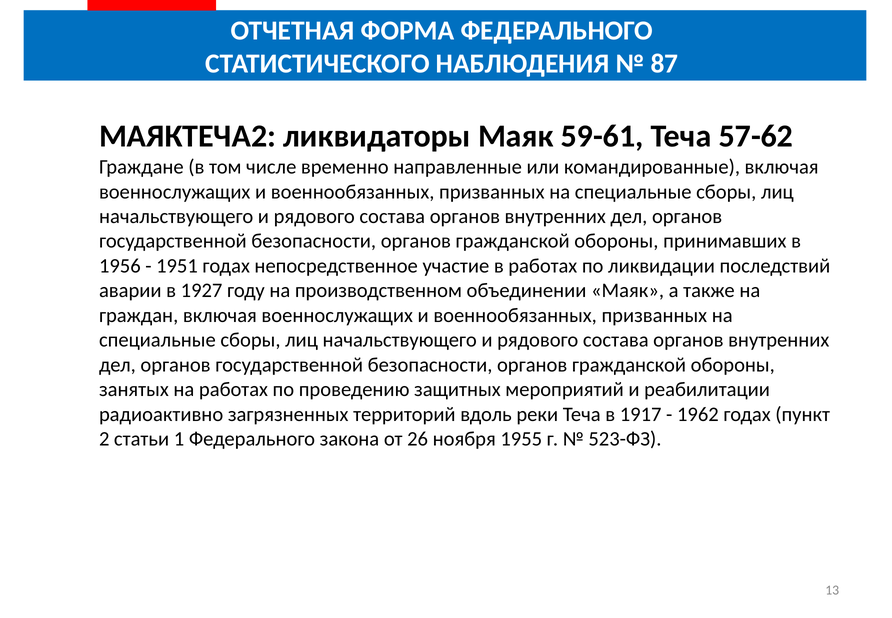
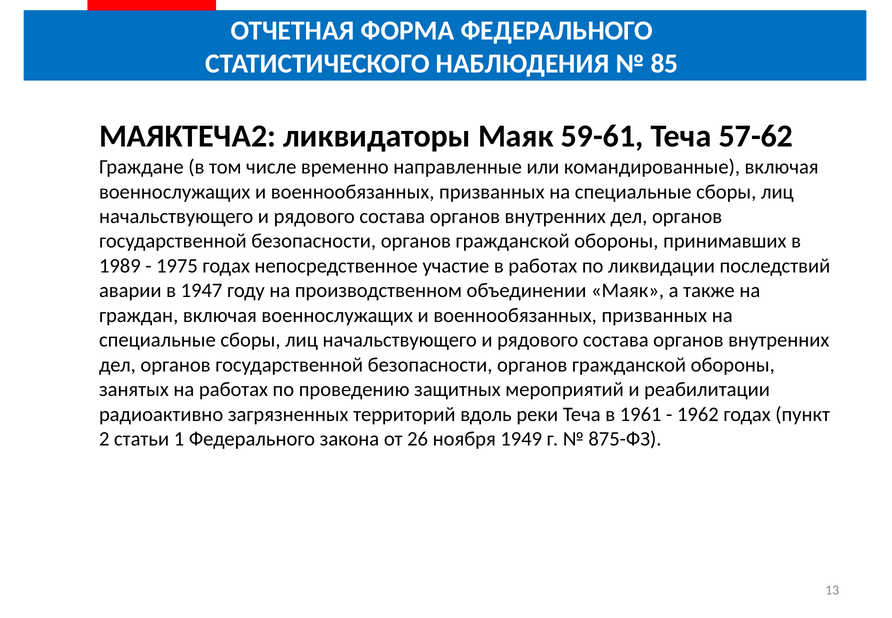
87: 87 -> 85
1956: 1956 -> 1989
1951: 1951 -> 1975
1927: 1927 -> 1947
1917: 1917 -> 1961
1955: 1955 -> 1949
523-ФЗ: 523-ФЗ -> 875-ФЗ
